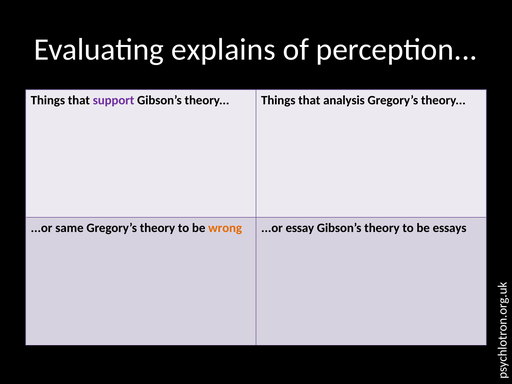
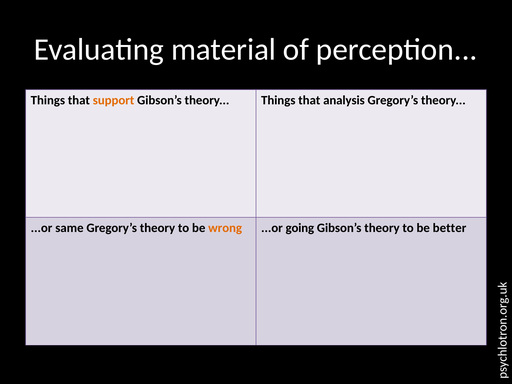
explains: explains -> material
support colour: purple -> orange
essay: essay -> going
essays: essays -> better
